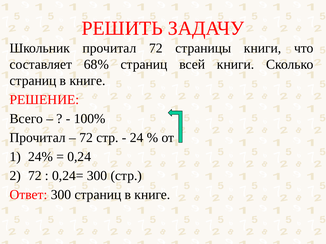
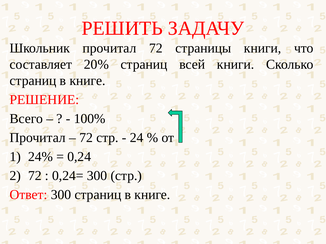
68%: 68% -> 20%
